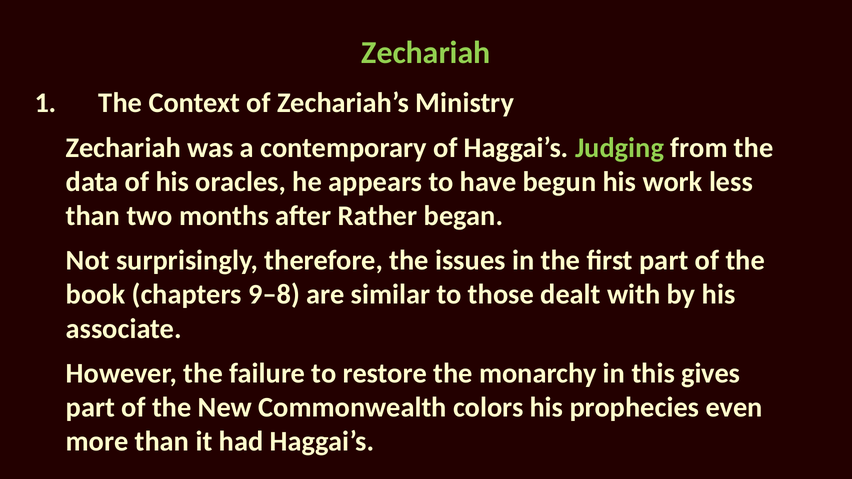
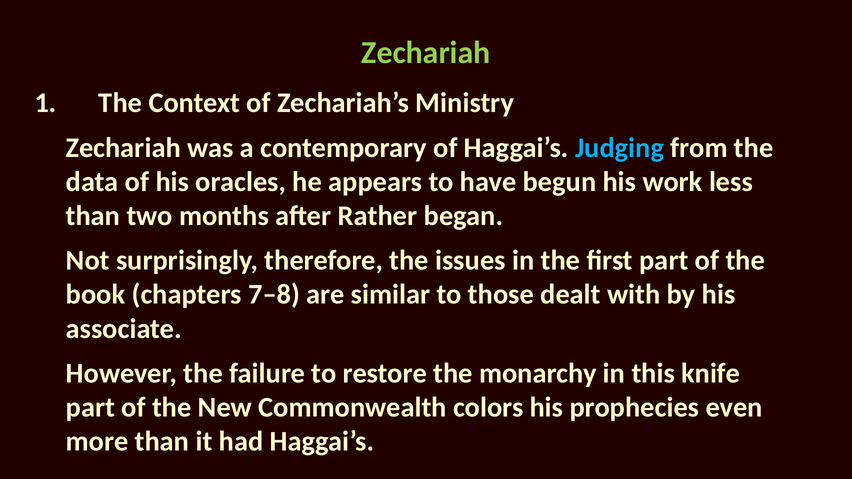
Judging colour: light green -> light blue
9–8: 9–8 -> 7–8
gives: gives -> knife
